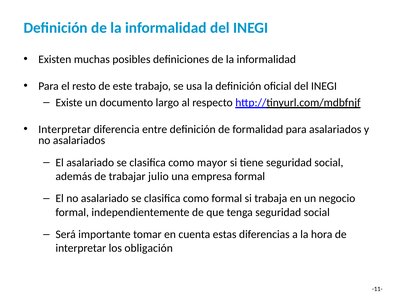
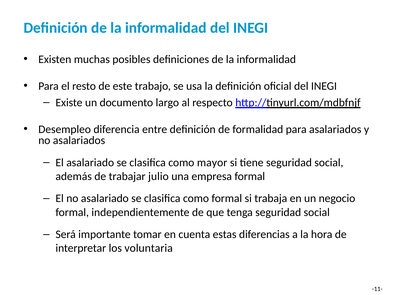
Interpretar at (65, 129): Interpretar -> Desempleo
obligación: obligación -> voluntaria
